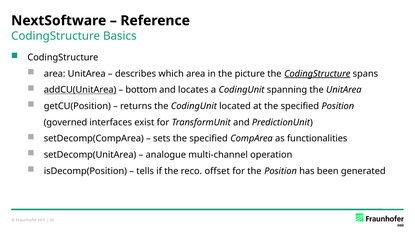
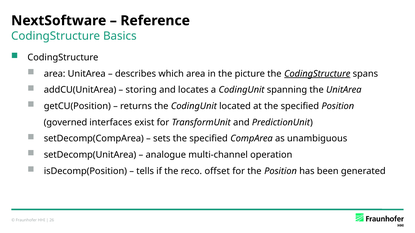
addCU(UnitArea underline: present -> none
bottom: bottom -> storing
functionalities: functionalities -> unambiguous
